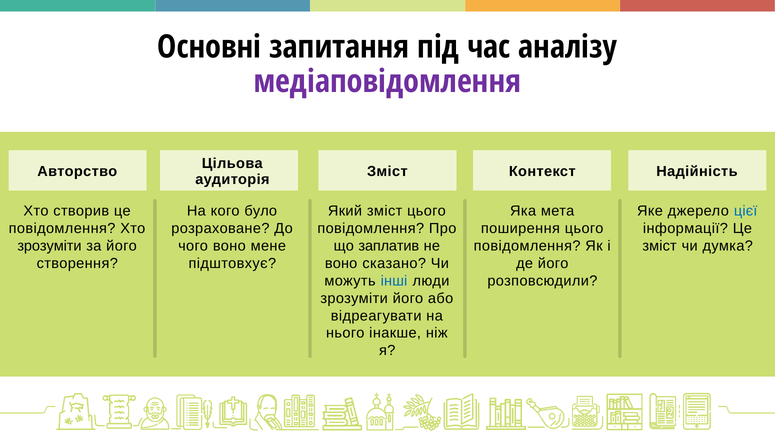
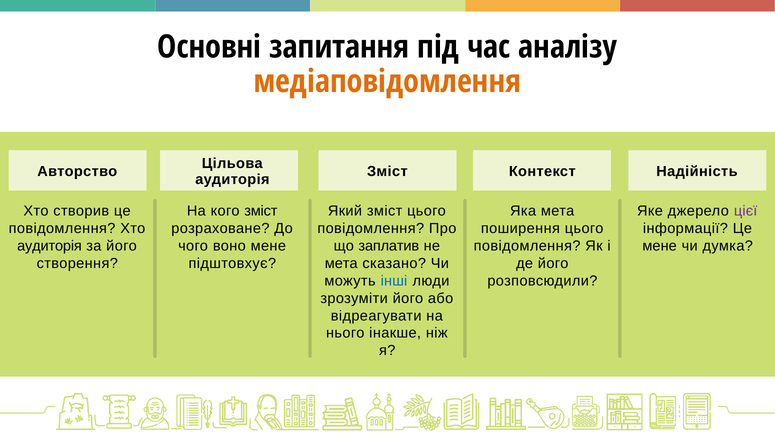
медіаповідомлення colour: purple -> orange
кого було: було -> зміст
цієї colour: blue -> purple
зрозуміти at (49, 246): зрозуміти -> аудиторія
зміст at (660, 246): зміст -> мене
воно at (341, 263): воно -> мета
